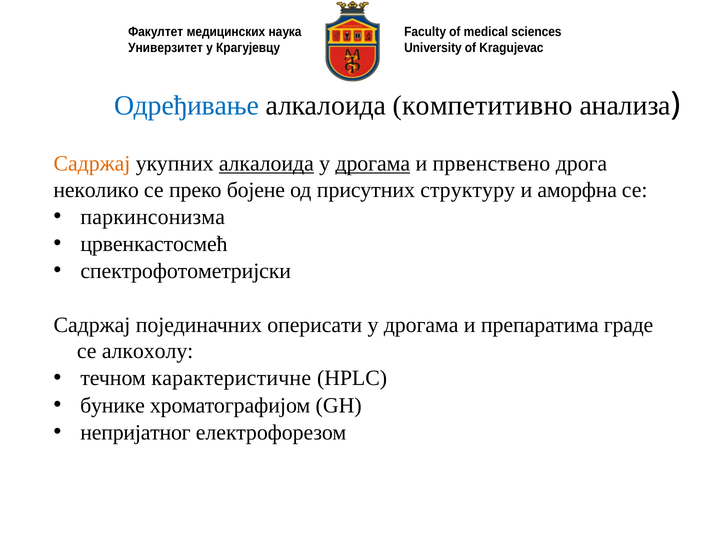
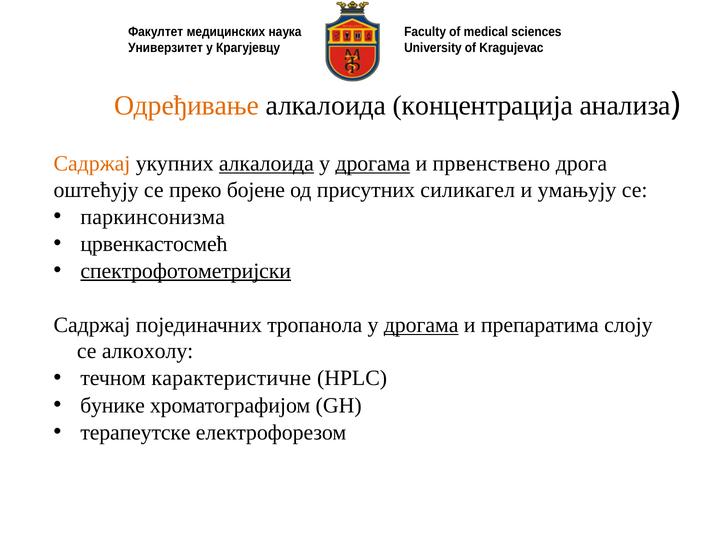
Одређивање colour: blue -> orange
компетитивно: компетитивно -> концентрација
неколико: неколико -> оштећују
структуру: структуру -> силикагел
аморфна: аморфна -> умањују
спектрофотометријски underline: none -> present
оперисати: оперисати -> тропанола
дрогама at (421, 325) underline: none -> present
граде: граде -> слоју
непријатног: непријатног -> терапеутске
